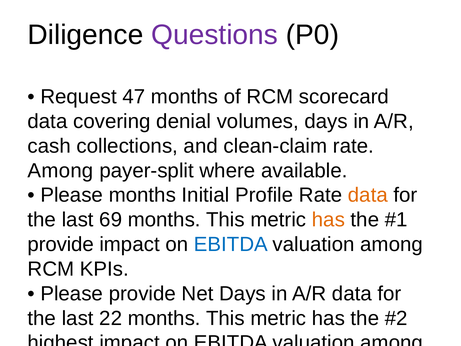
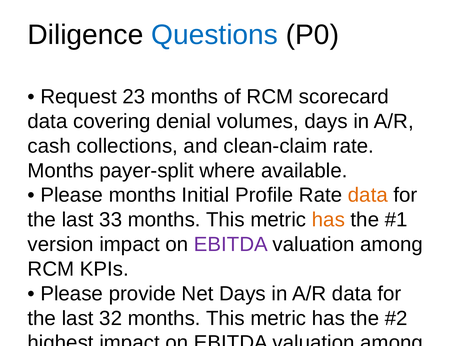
Questions colour: purple -> blue
47: 47 -> 23
Among at (61, 170): Among -> Months
69: 69 -> 33
provide at (61, 244): provide -> version
EBITDA at (231, 244) colour: blue -> purple
22: 22 -> 32
